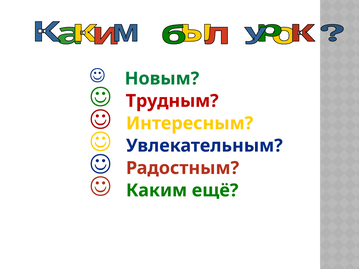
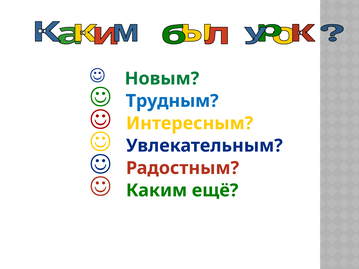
Трудным colour: red -> blue
